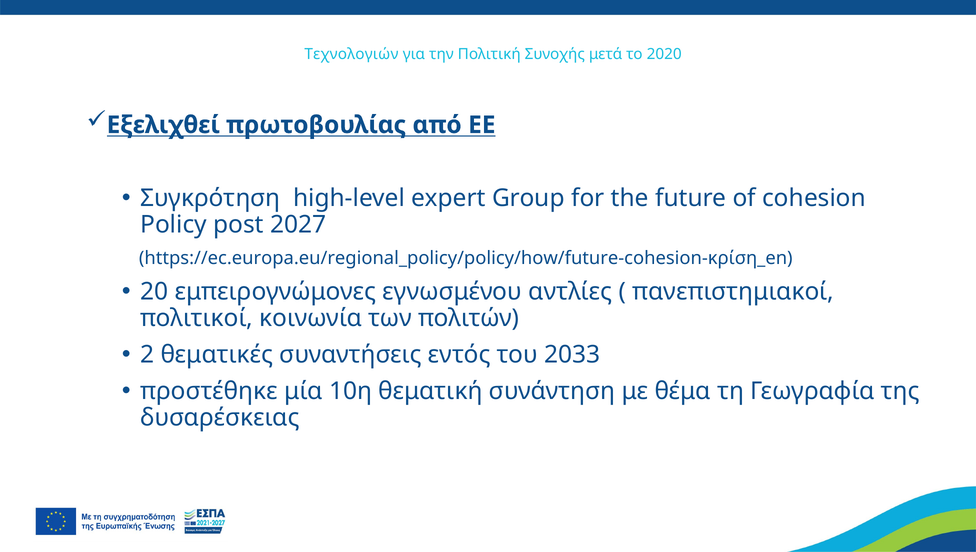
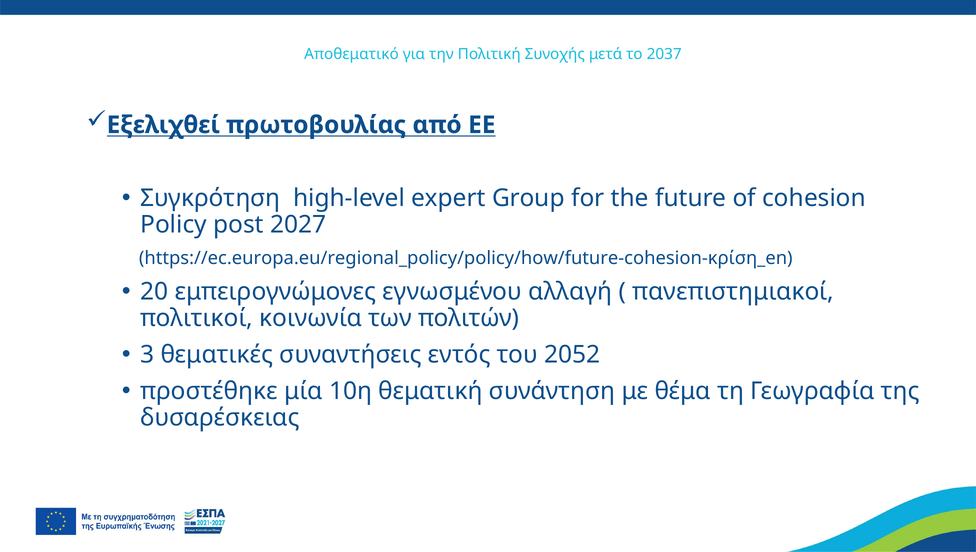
Τεχνολογιών: Τεχνολογιών -> Αποθεματικό
2020: 2020 -> 2037
αντλίες: αντλίες -> αλλαγή
2: 2 -> 3
2033: 2033 -> 2052
